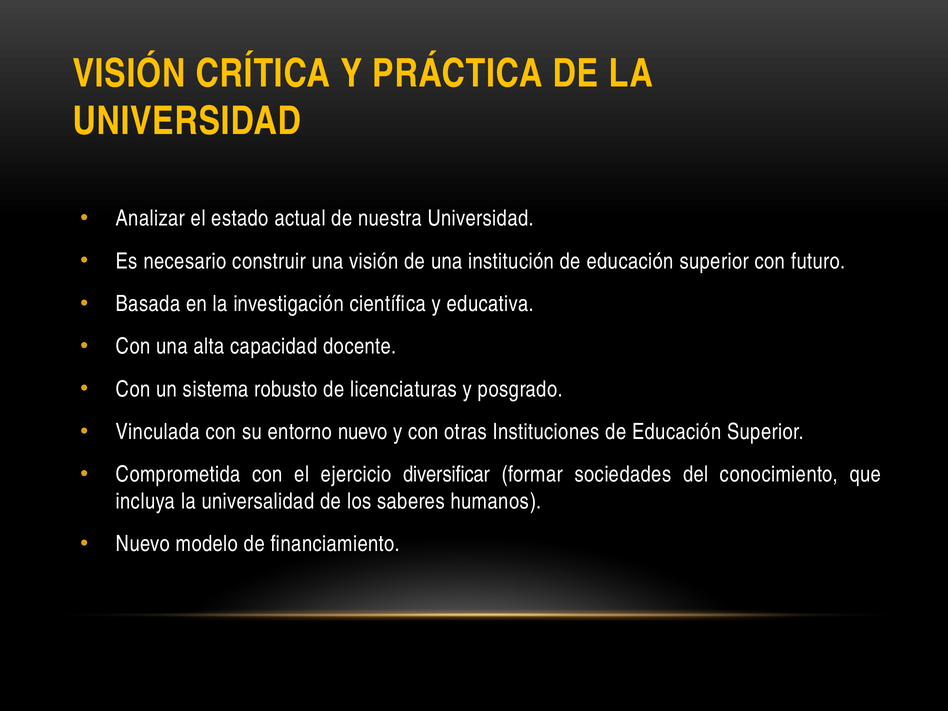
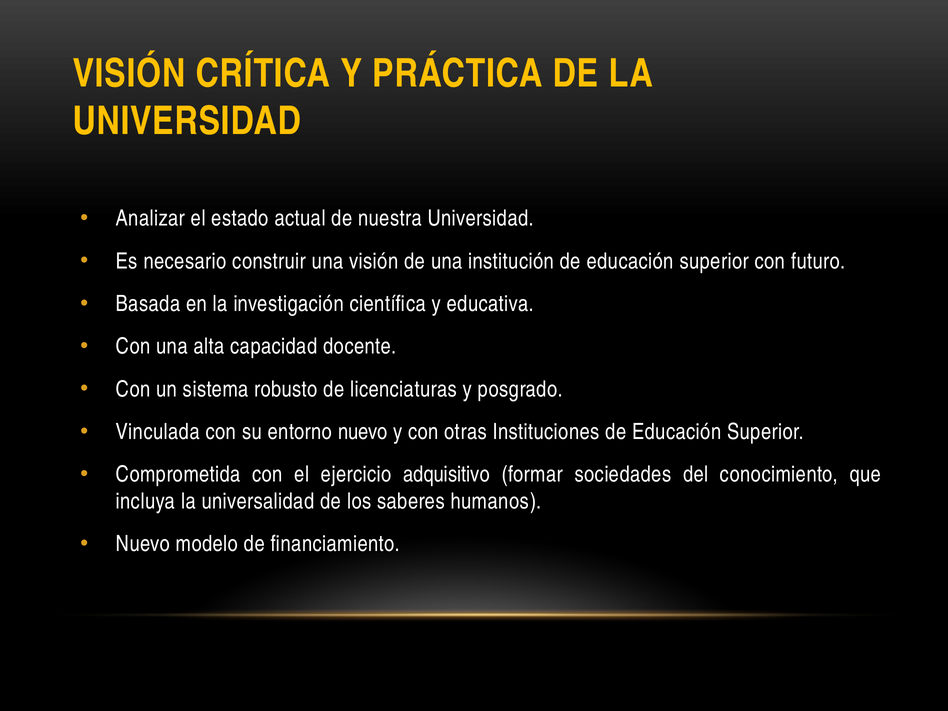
diversificar: diversificar -> adquisitivo
